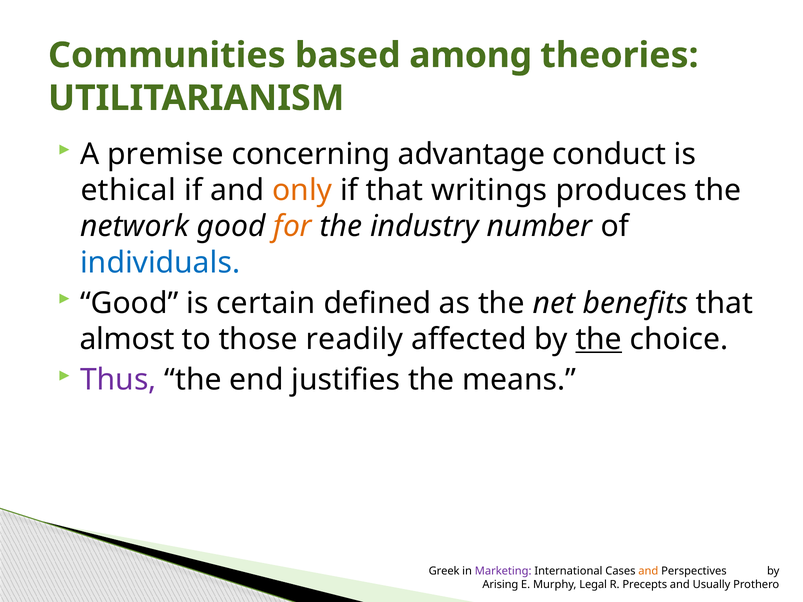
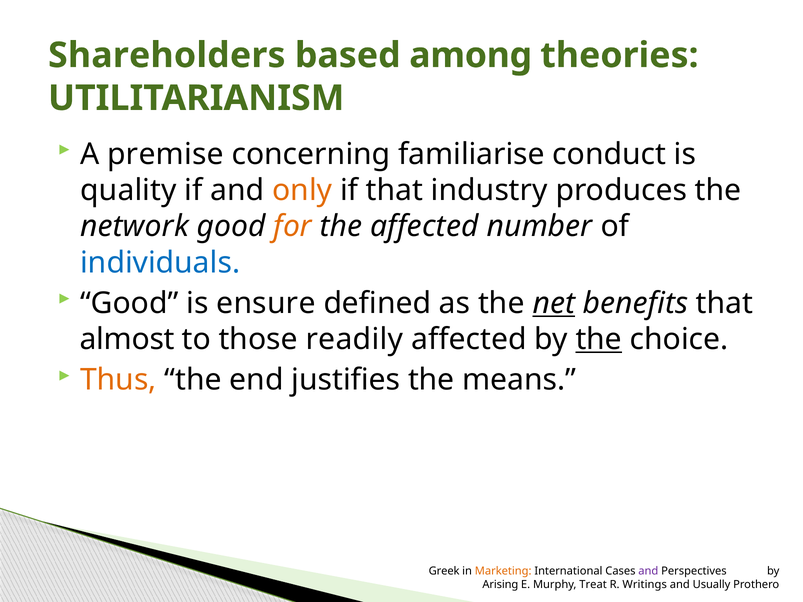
Communities: Communities -> Shareholders
advantage: advantage -> familiarise
ethical: ethical -> quality
writings: writings -> industry
the industry: industry -> affected
certain: certain -> ensure
net underline: none -> present
Thus colour: purple -> orange
Marketing colour: purple -> orange
and at (648, 571) colour: orange -> purple
Legal: Legal -> Treat
Precepts: Precepts -> Writings
